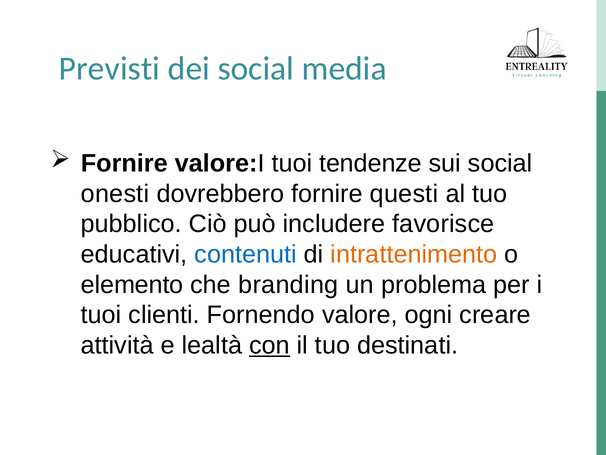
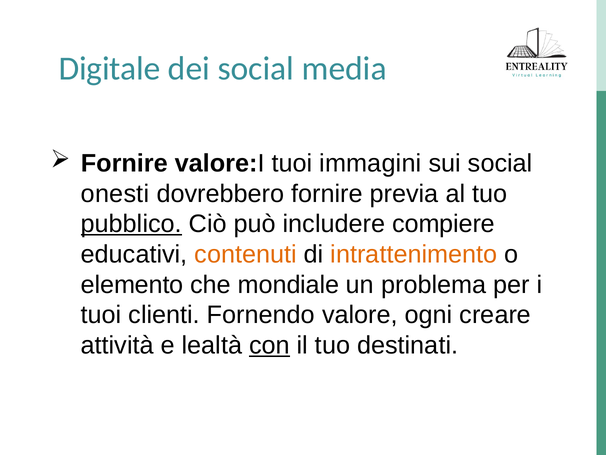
Previsti: Previsti -> Digitale
tendenze: tendenze -> immagini
questi: questi -> previa
pubblico underline: none -> present
favorisce: favorisce -> compiere
contenuti colour: blue -> orange
branding: branding -> mondiale
